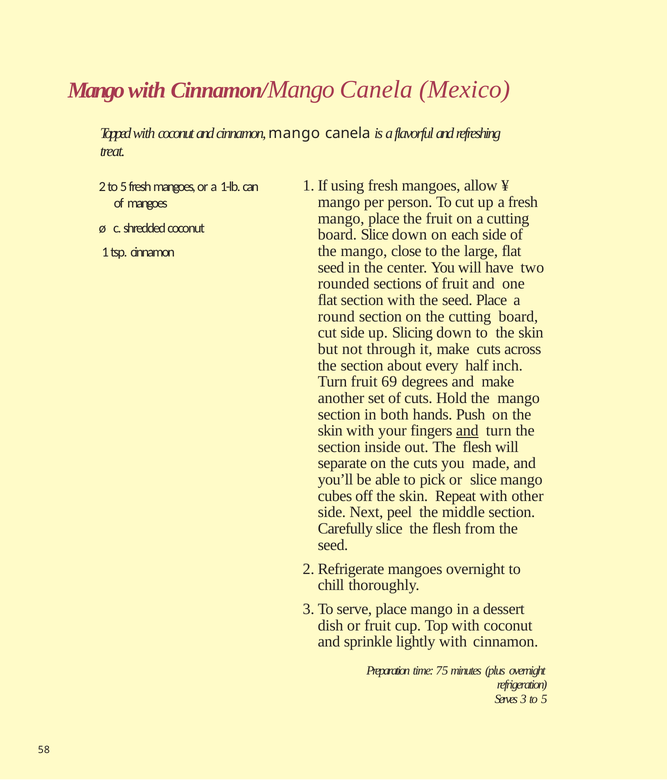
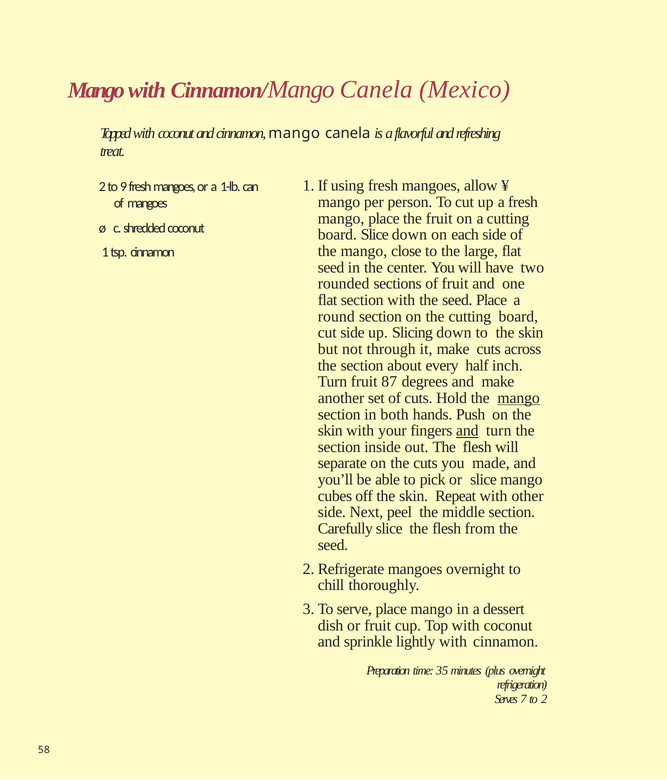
2 to 5: 5 -> 9
69: 69 -> 87
mango at (519, 398) underline: none -> present
75: 75 -> 35
3: 3 -> 7
5 at (544, 700): 5 -> 2
